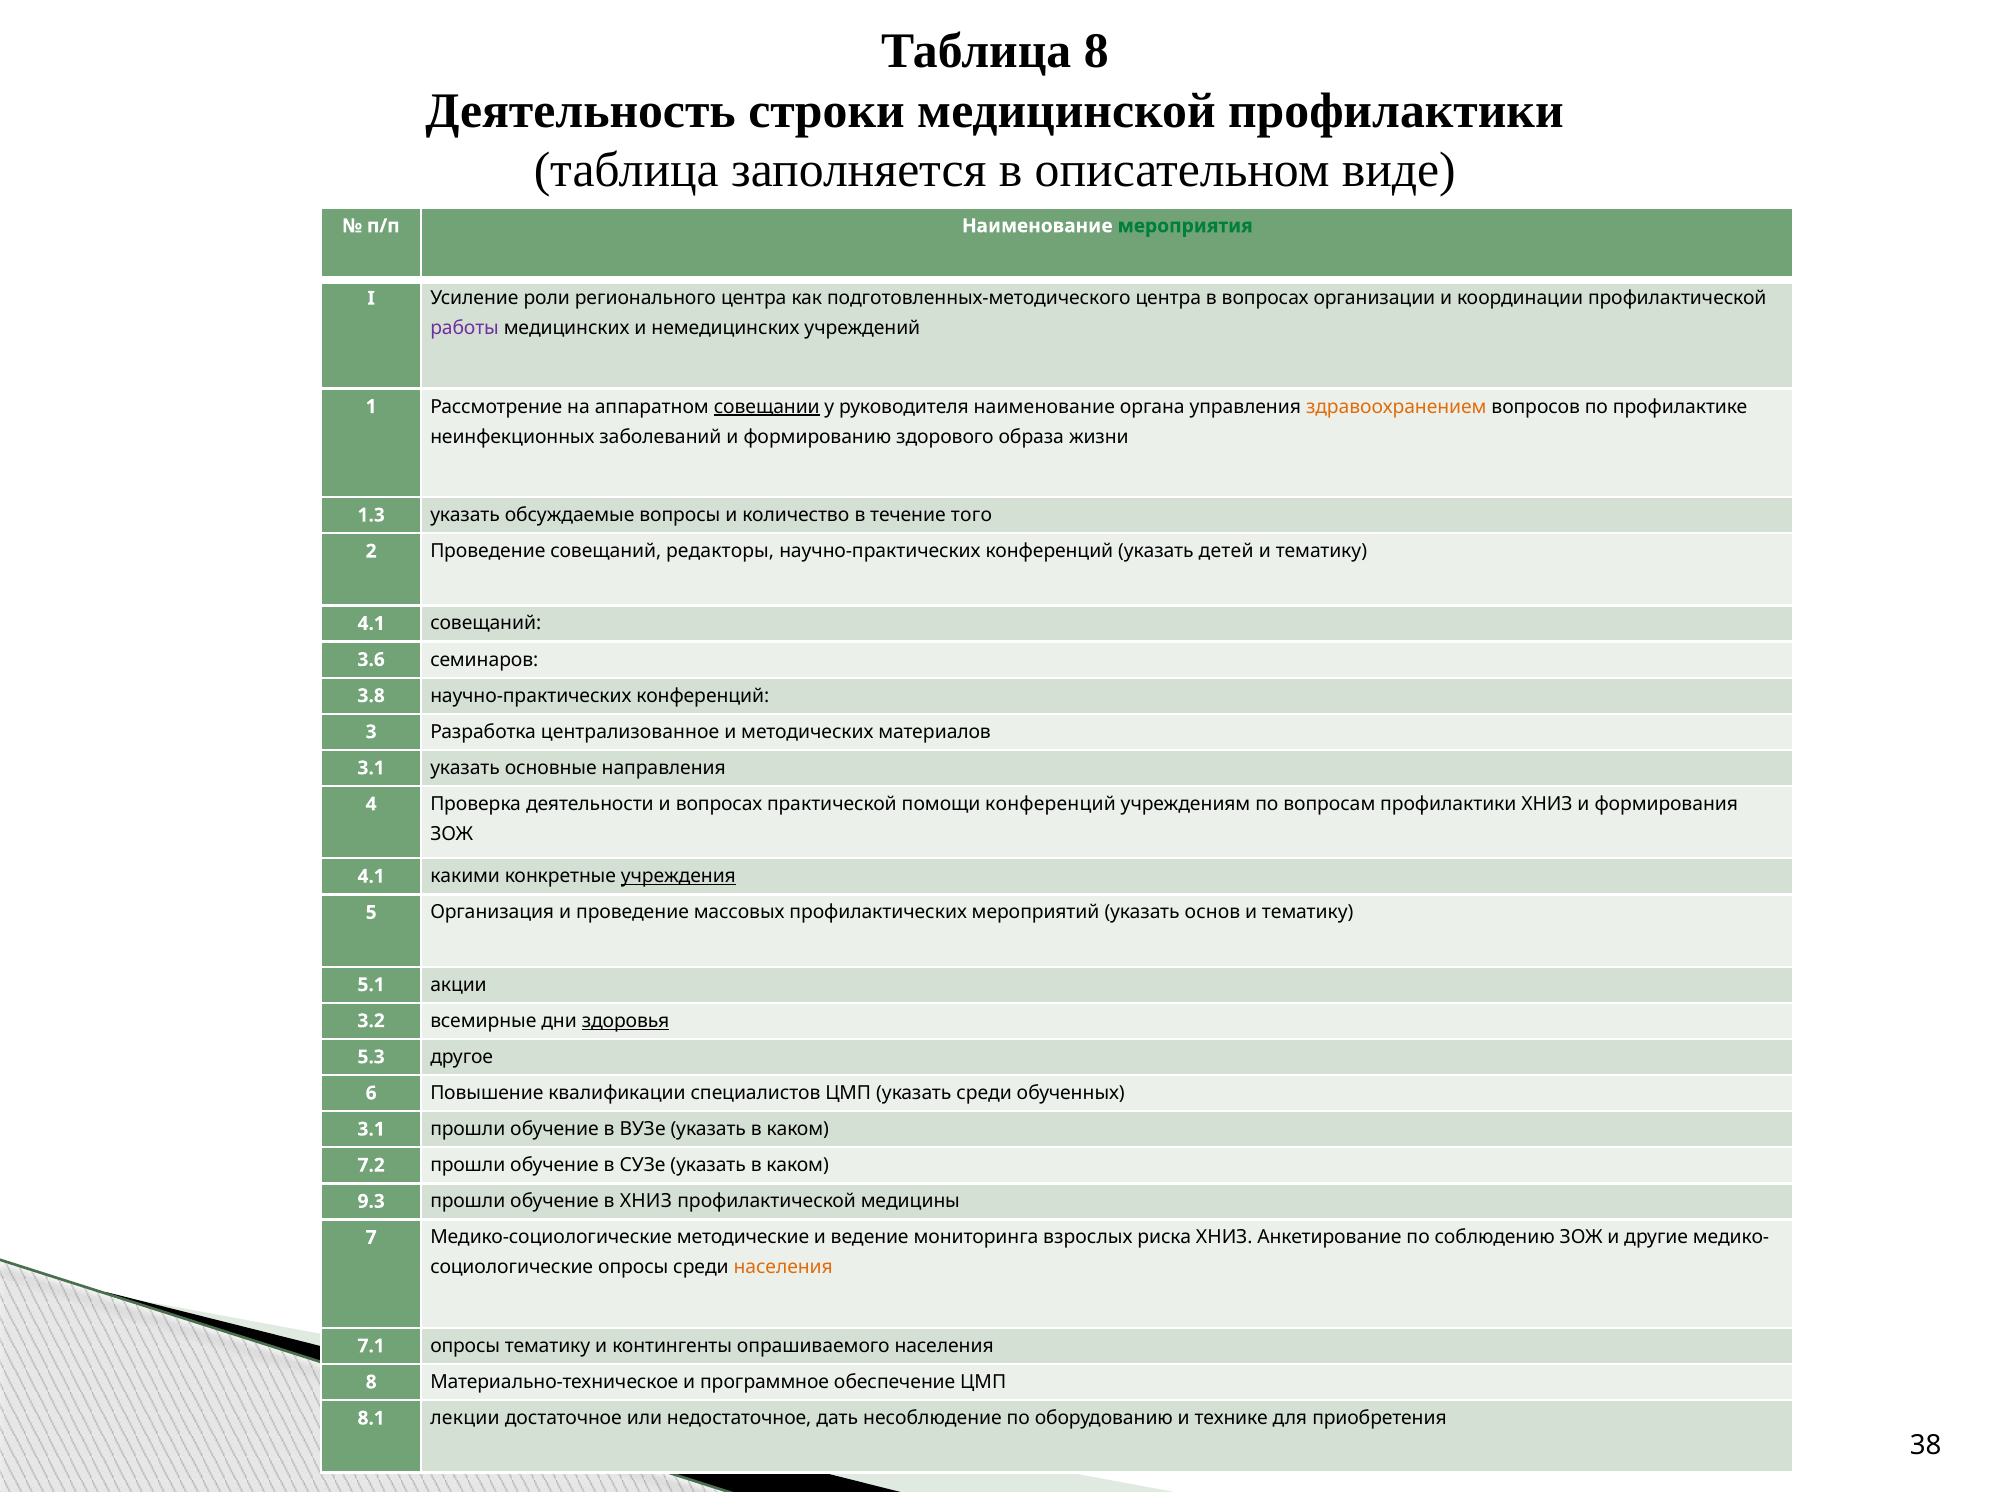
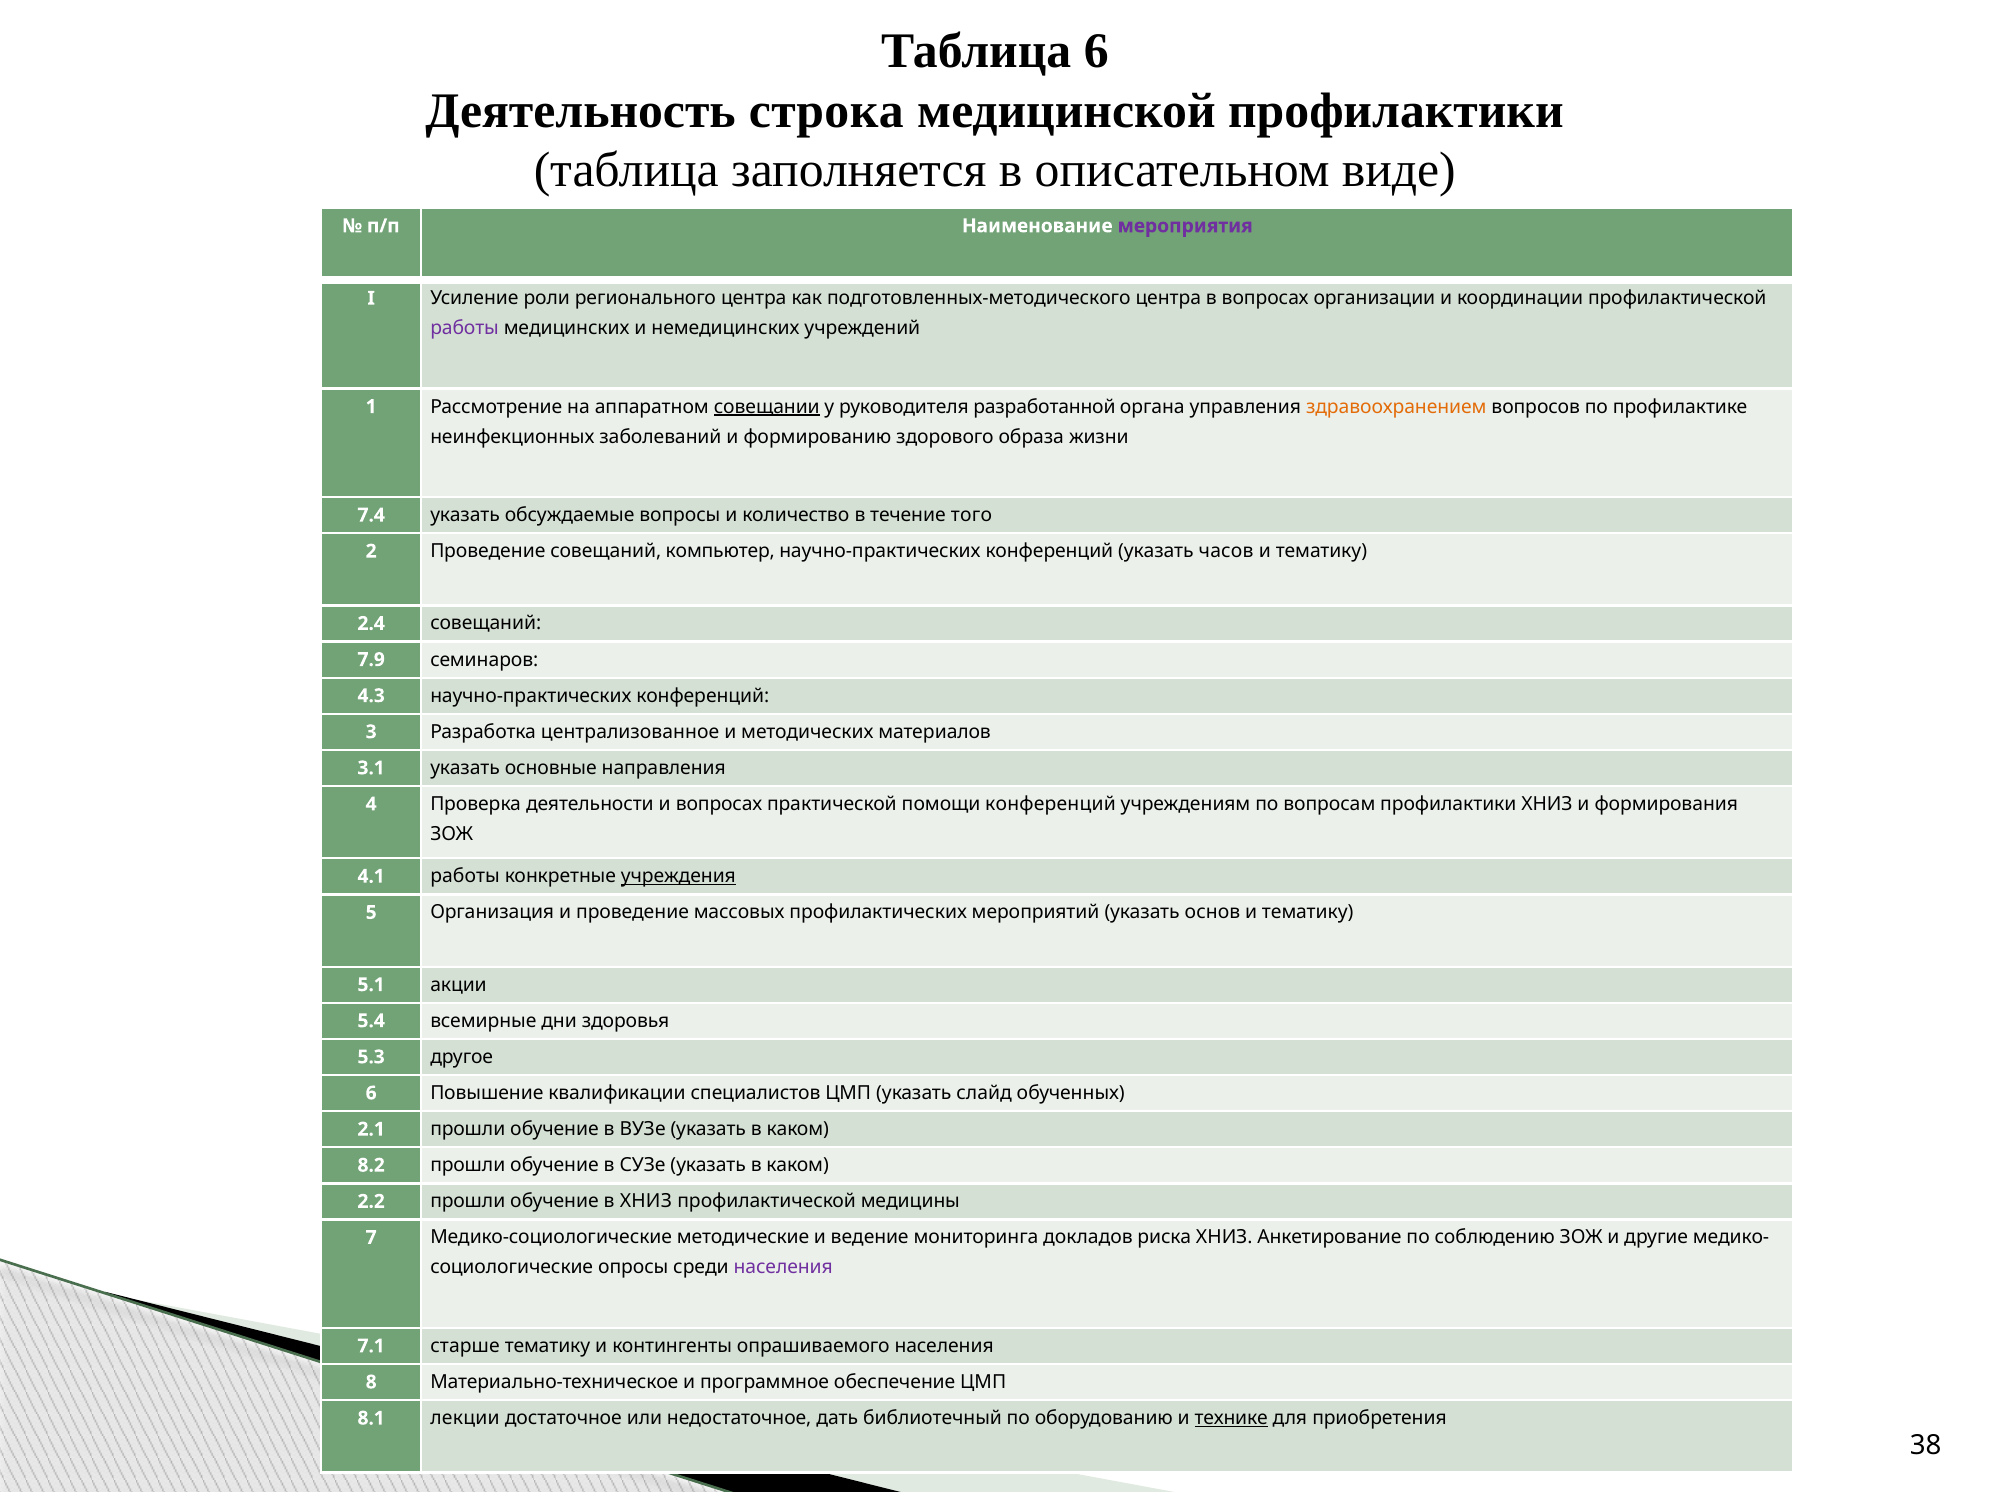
Таблица 8: 8 -> 6
строки: строки -> строка
мероприятия colour: green -> purple
руководителя наименование: наименование -> разработанной
1.3: 1.3 -> 7.4
редакторы: редакторы -> компьютер
детей: детей -> часов
4.1 at (371, 623): 4.1 -> 2.4
3.6: 3.6 -> 7.9
3.8: 3.8 -> 4.3
4.1 какими: какими -> работы
3.2: 3.2 -> 5.4
здоровья underline: present -> none
указать среди: среди -> слайд
3.1 at (371, 1129): 3.1 -> 2.1
7.2: 7.2 -> 8.2
9.3: 9.3 -> 2.2
взрослых: взрослых -> докладов
населения at (783, 1267) colour: orange -> purple
7.1 опросы: опросы -> старше
несоблюдение: несоблюдение -> библиотечный
технике underline: none -> present
